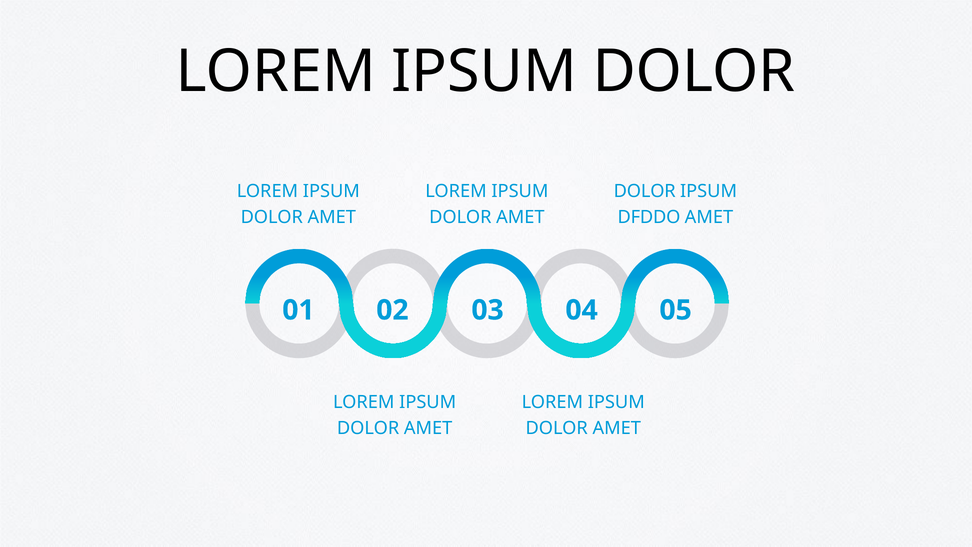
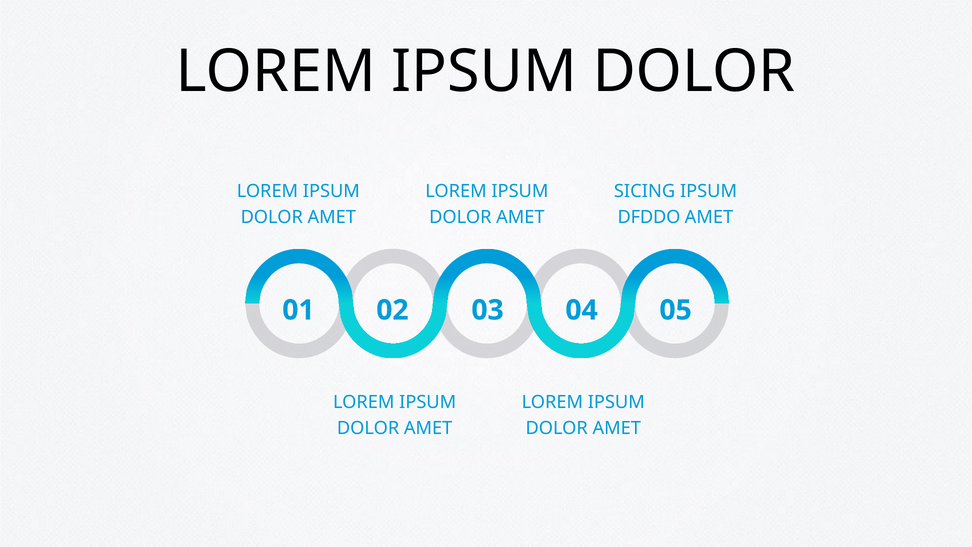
DOLOR at (645, 191): DOLOR -> SICING
